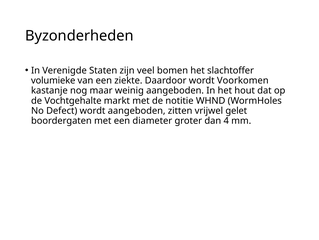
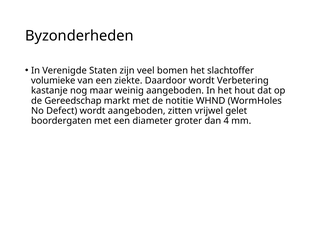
Voorkomen: Voorkomen -> Verbetering
Vochtgehalte: Vochtgehalte -> Gereedschap
